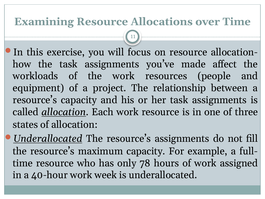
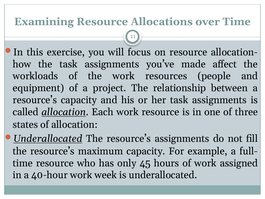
78: 78 -> 45
